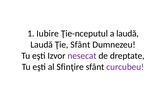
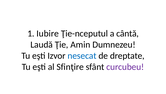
a laudă: laudă -> cântă
Ţie Sfânt: Sfânt -> Amin
nesecat colour: purple -> blue
